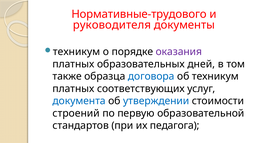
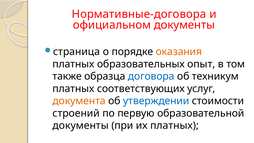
Нормативные-трудового: Нормативные-трудового -> Нормативные-договора
руководителя: руководителя -> официальном
техникум at (77, 52): техникум -> страница
оказания colour: purple -> orange
дней: дней -> опыт
документа colour: blue -> orange
стандартов at (81, 125): стандартов -> документы
их педагога: педагога -> платных
